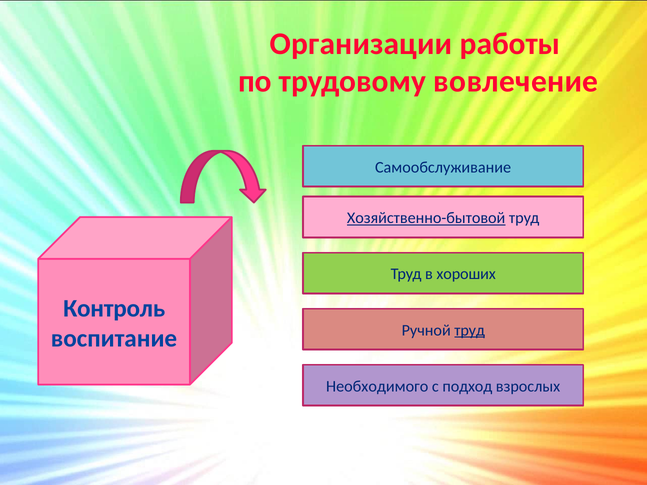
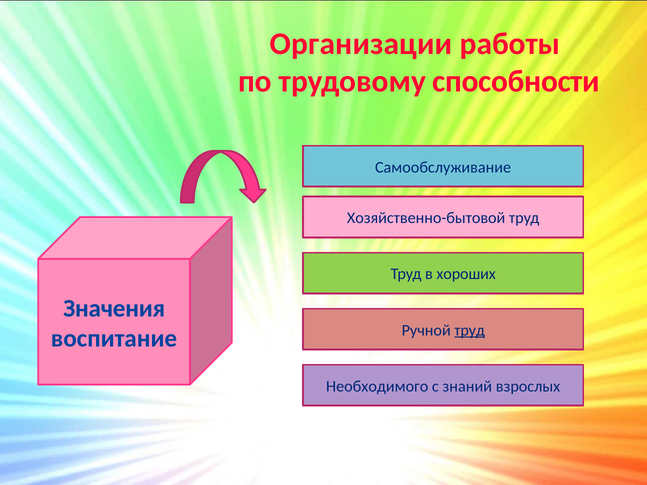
вовлечение: вовлечение -> способности
Хозяйственно-бытовой underline: present -> none
Контроль: Контроль -> Значения
подход: подход -> знаний
